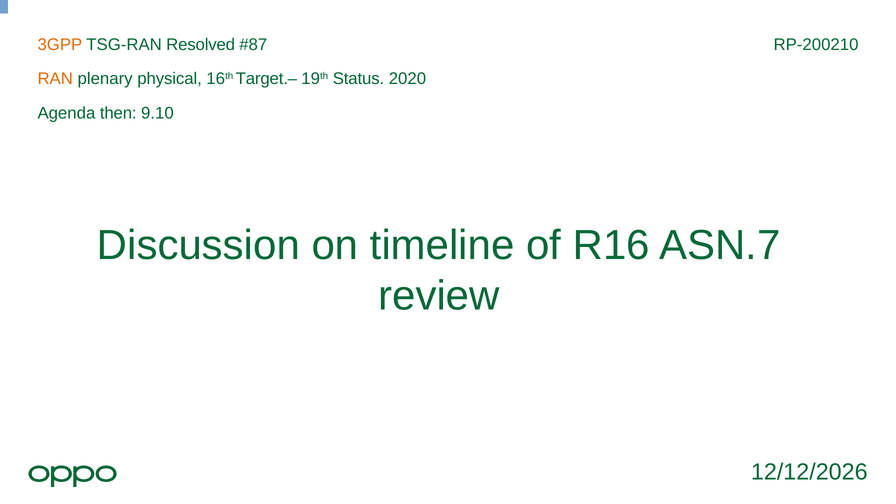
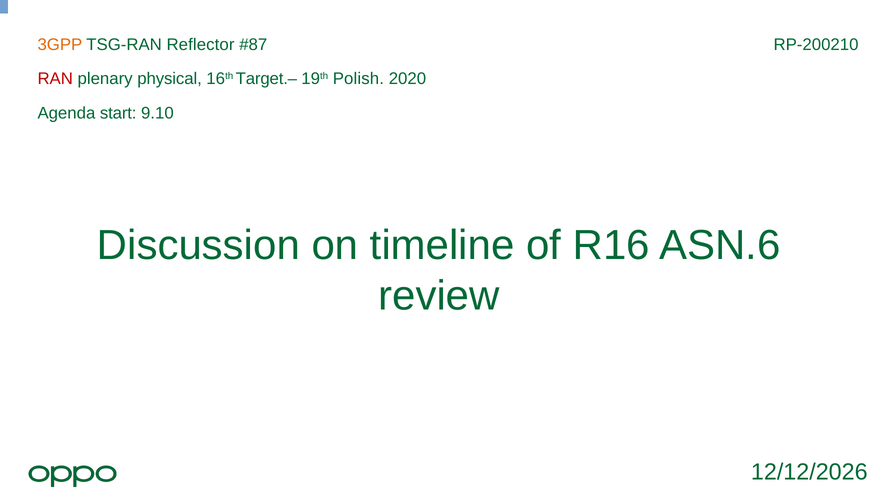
Resolved: Resolved -> Reflector
RAN colour: orange -> red
Status: Status -> Polish
then: then -> start
ASN.7: ASN.7 -> ASN.6
